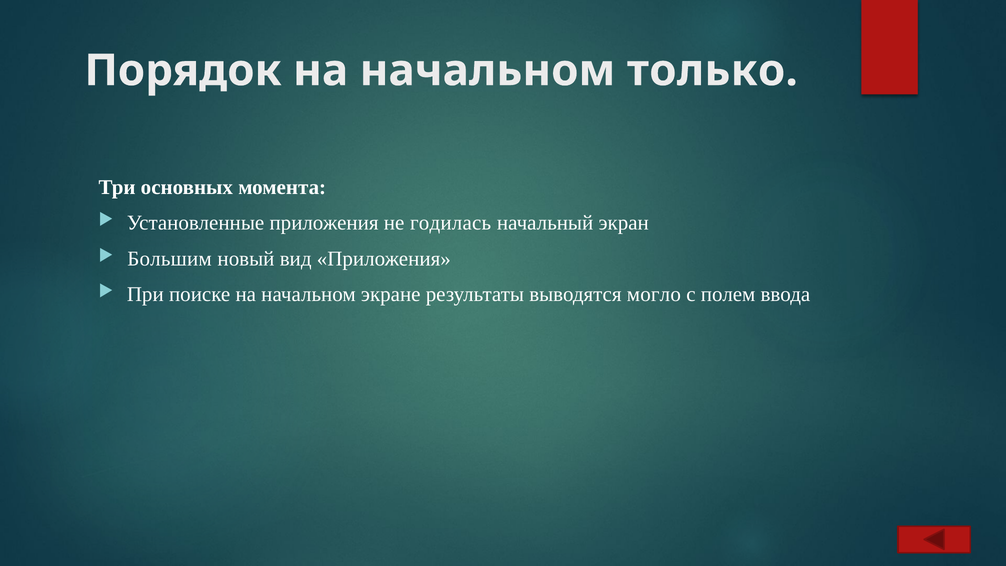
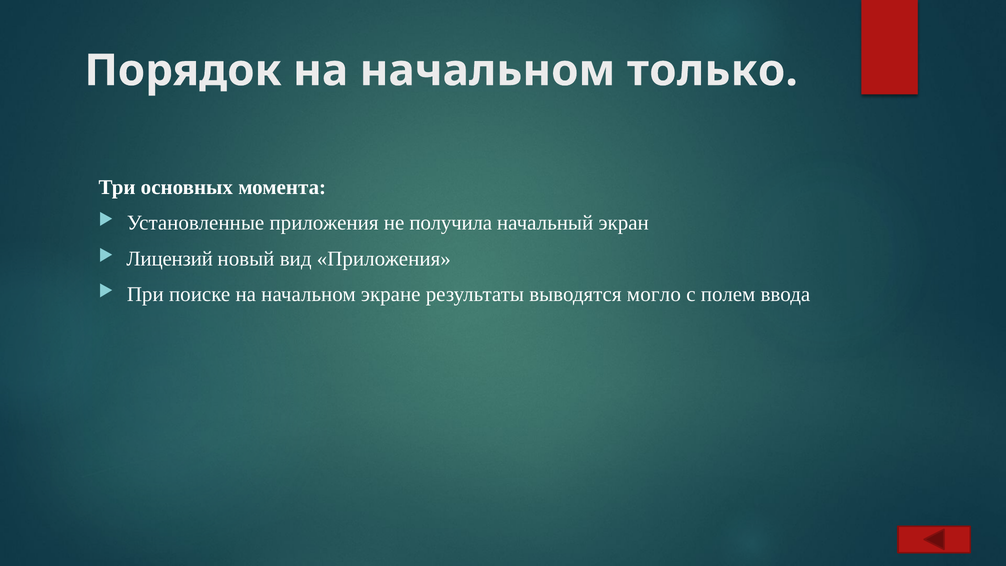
годилась: годилась -> получила
Большим: Большим -> Лицензий
